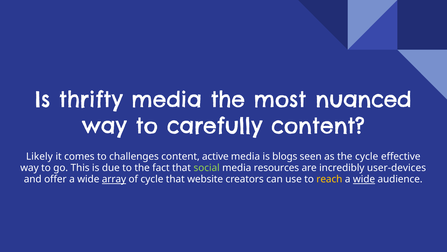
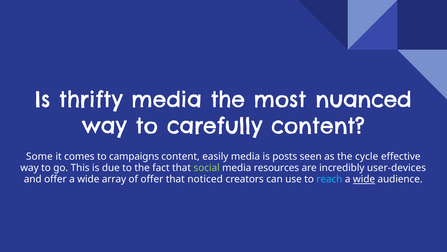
Likely: Likely -> Some
challenges: challenges -> campaigns
active: active -> easily
blogs: blogs -> posts
array underline: present -> none
of cycle: cycle -> offer
website: website -> noticed
reach colour: yellow -> light blue
